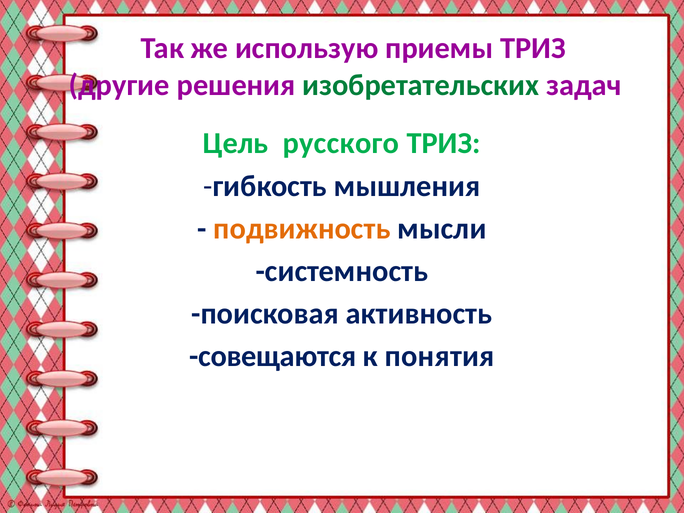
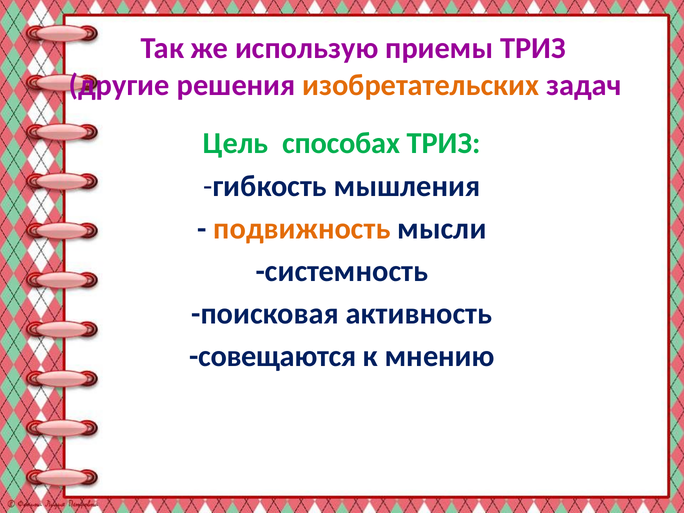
изобретательских colour: green -> orange
русского: русского -> способах
понятия: понятия -> мнению
